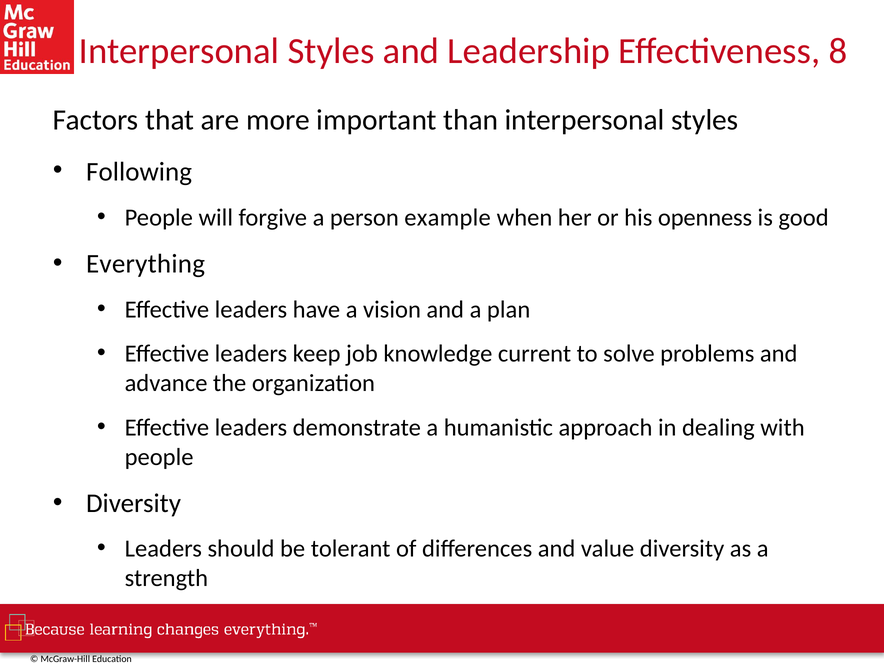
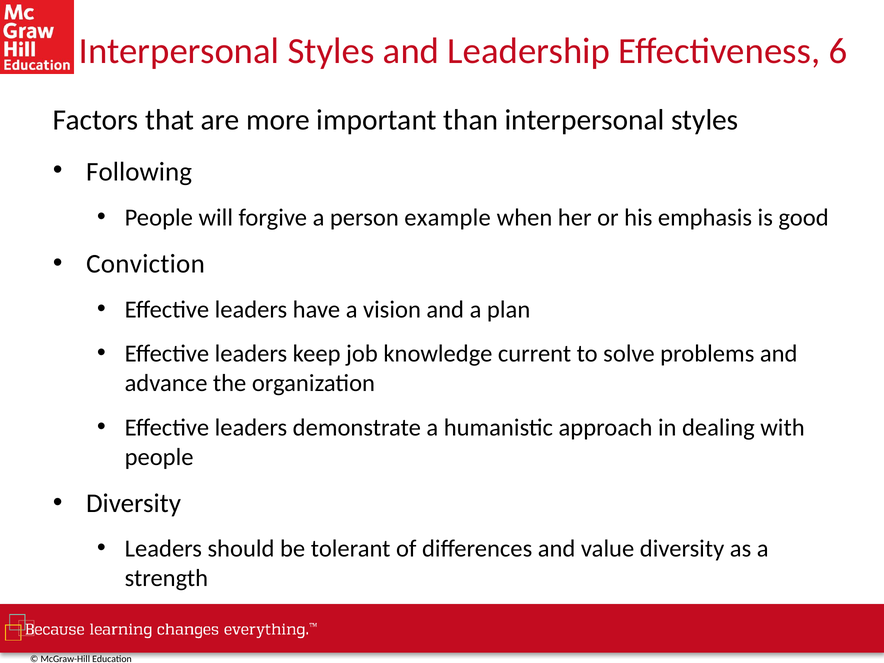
8: 8 -> 6
openness: openness -> emphasis
Everything: Everything -> Conviction
